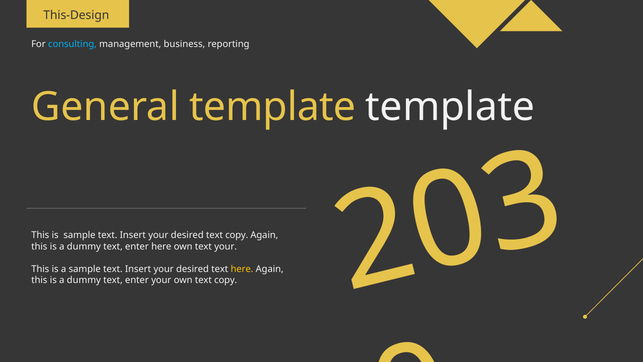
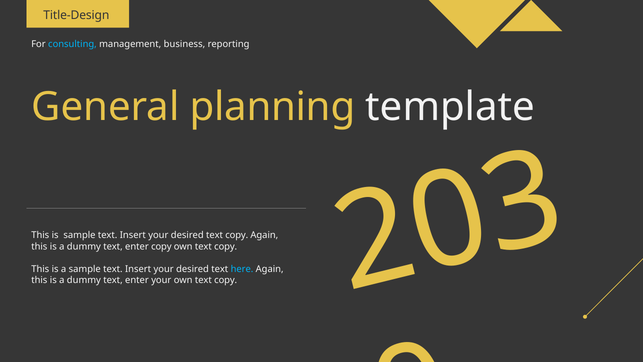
This-Design: This-Design -> Title-Design
General template: template -> planning
enter here: here -> copy
your at (226, 246): your -> copy
here at (242, 269) colour: yellow -> light blue
